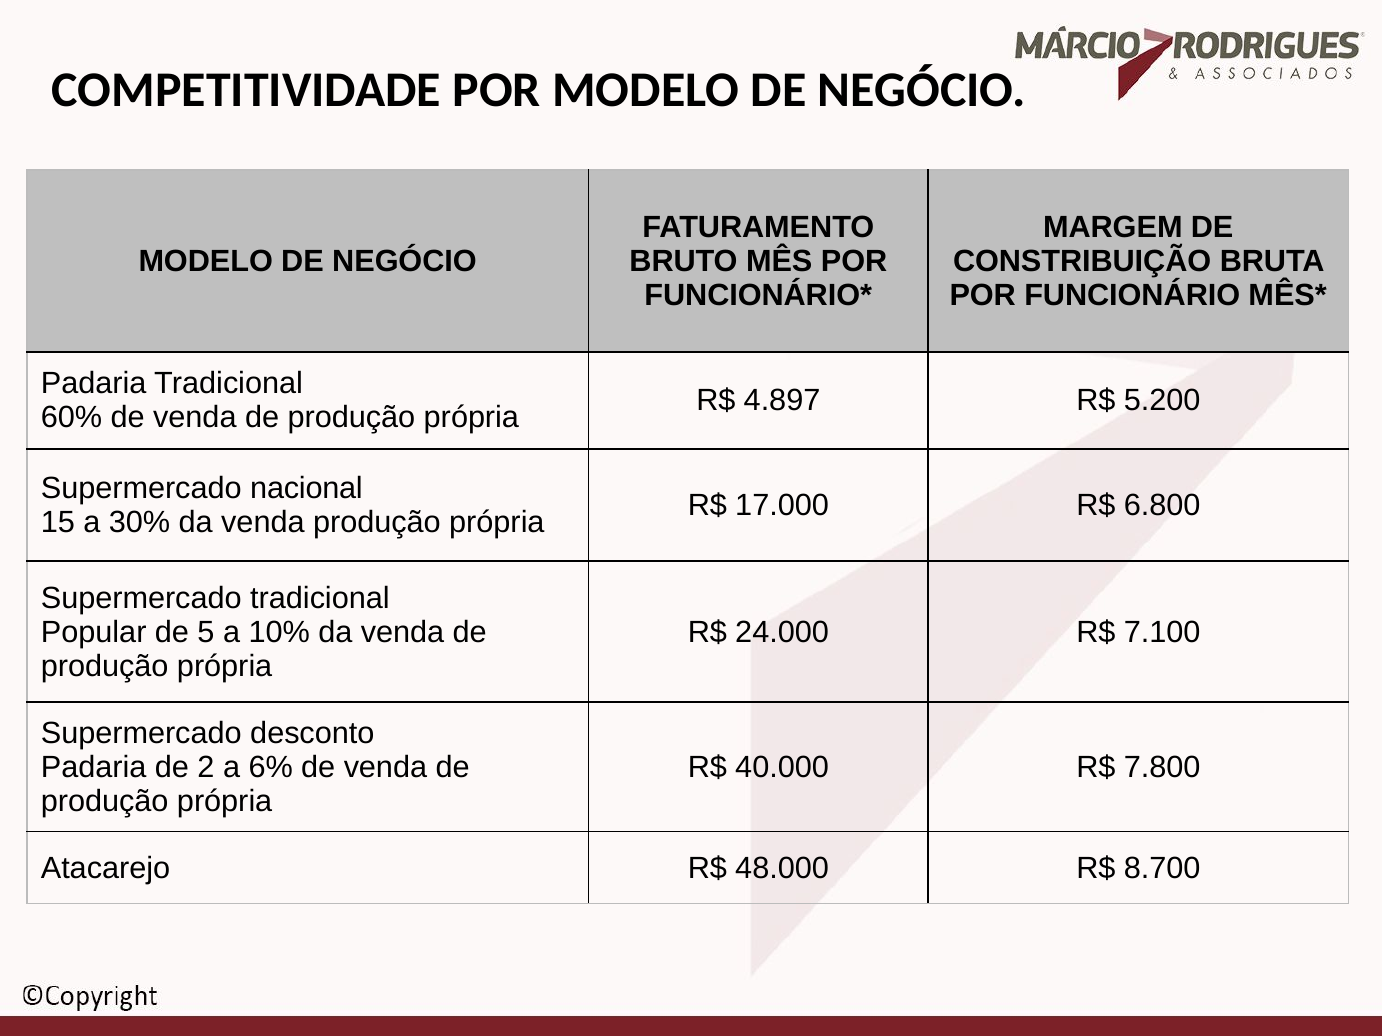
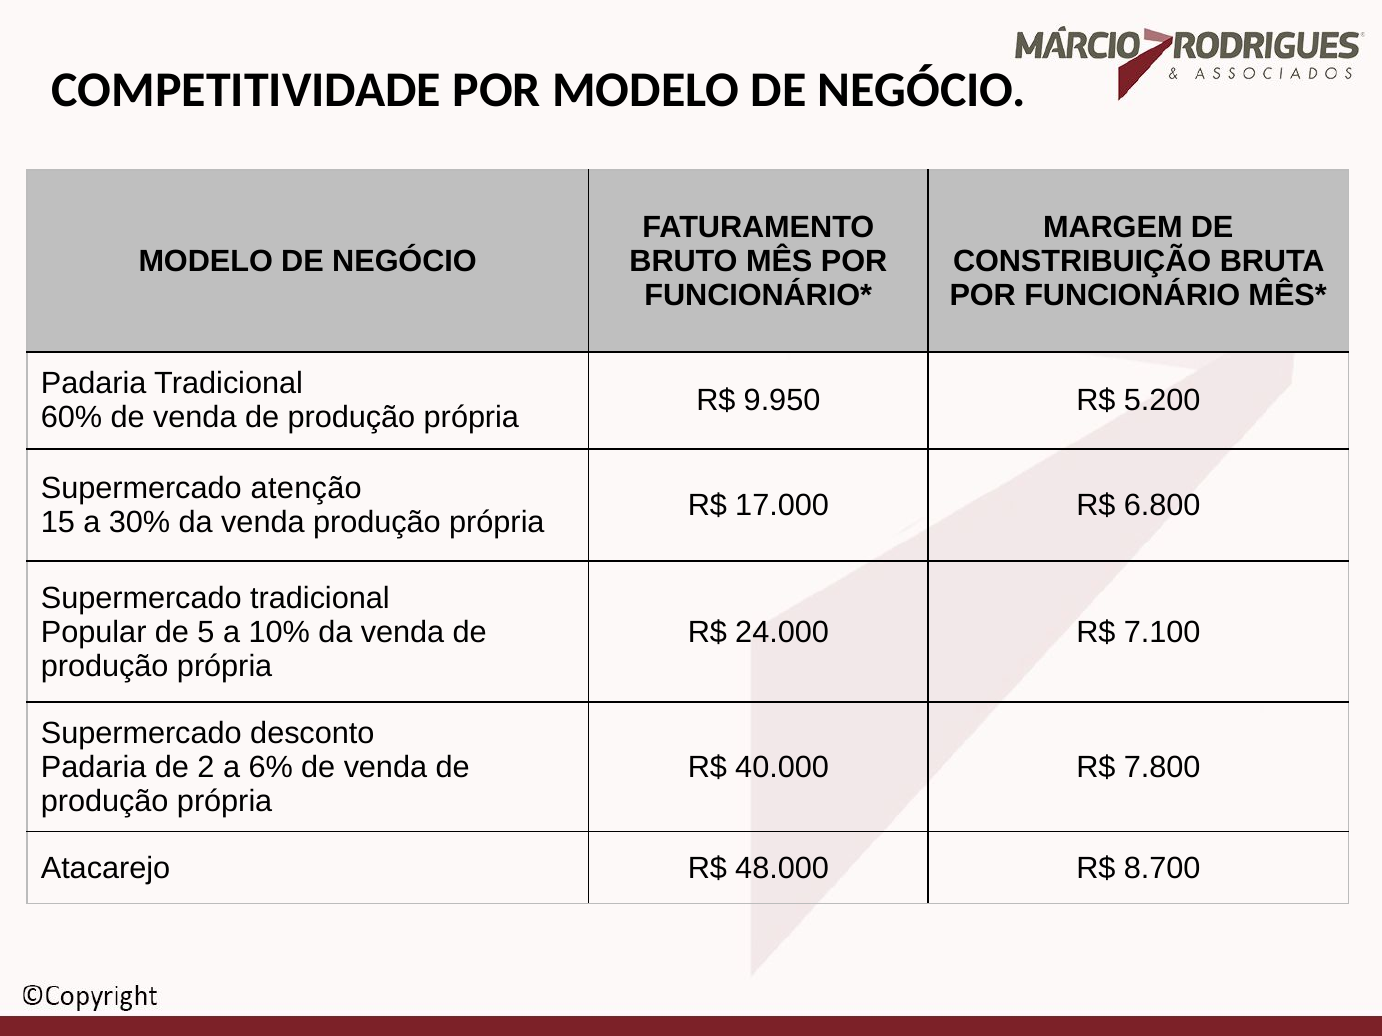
4.897: 4.897 -> 9.950
nacional: nacional -> atenção
